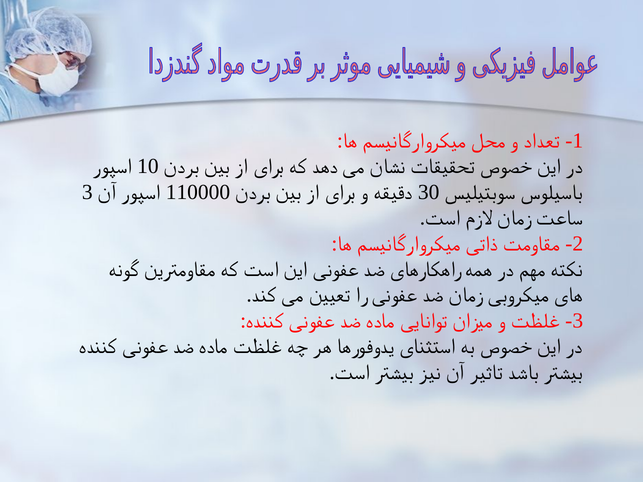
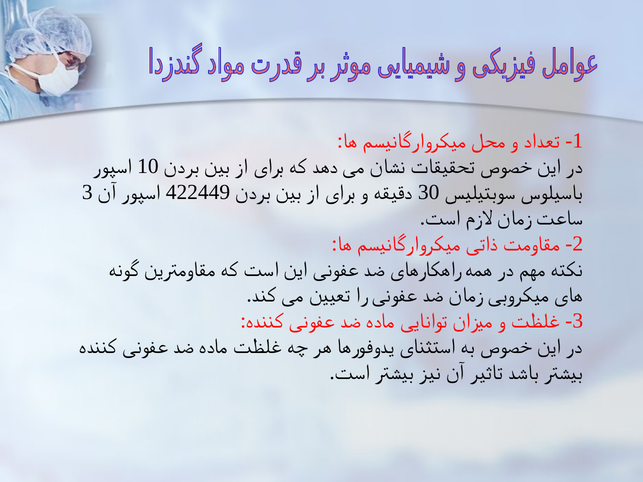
110000: 110000 -> 422449
